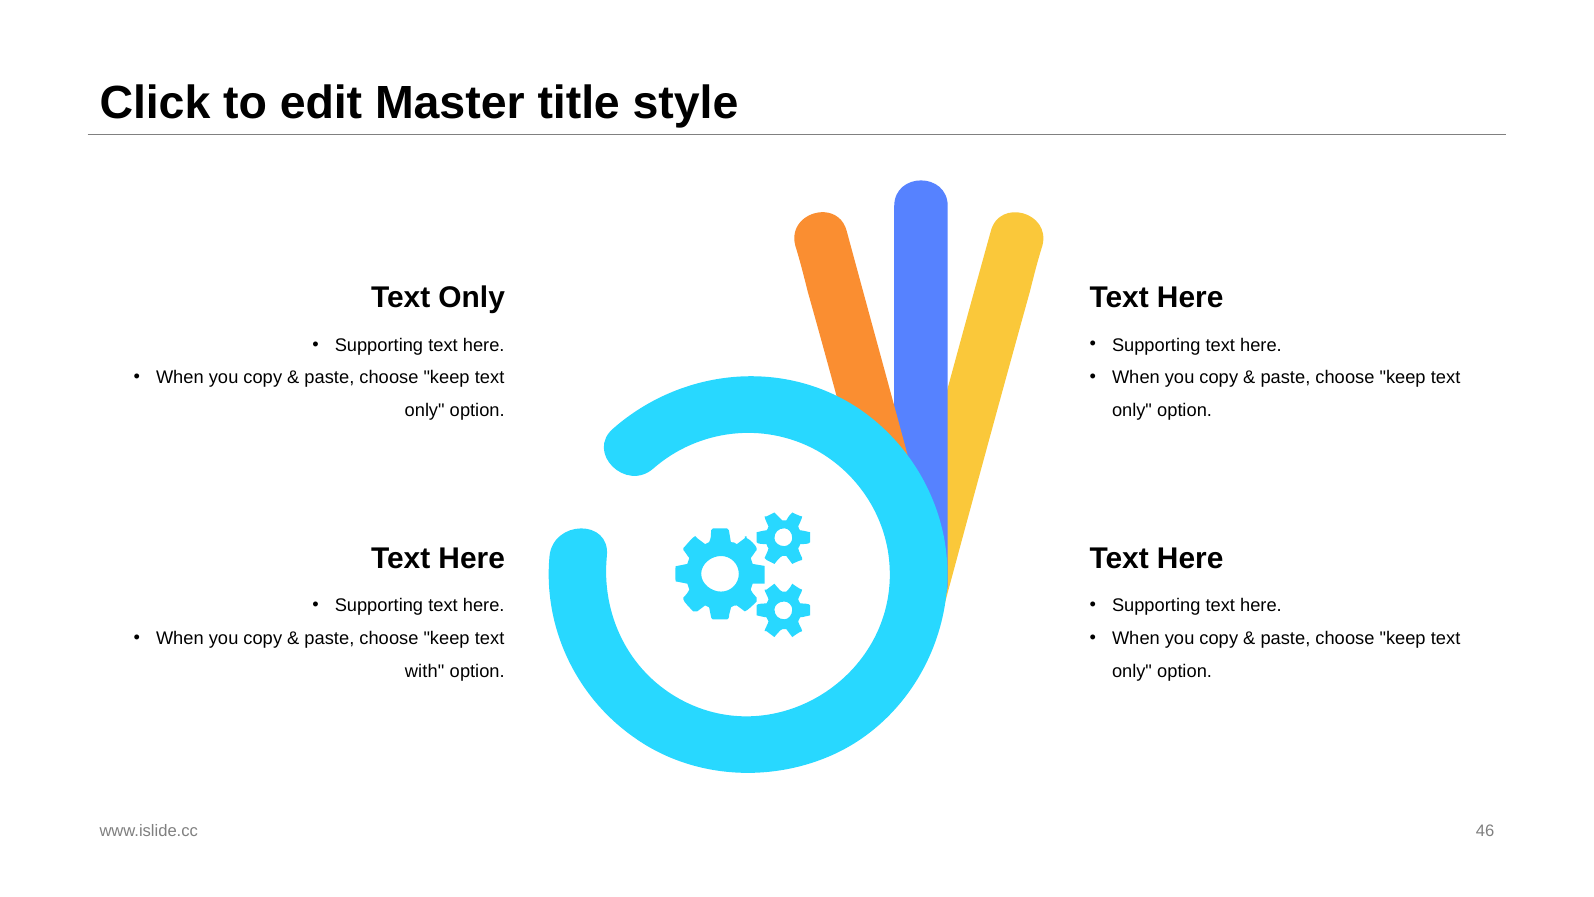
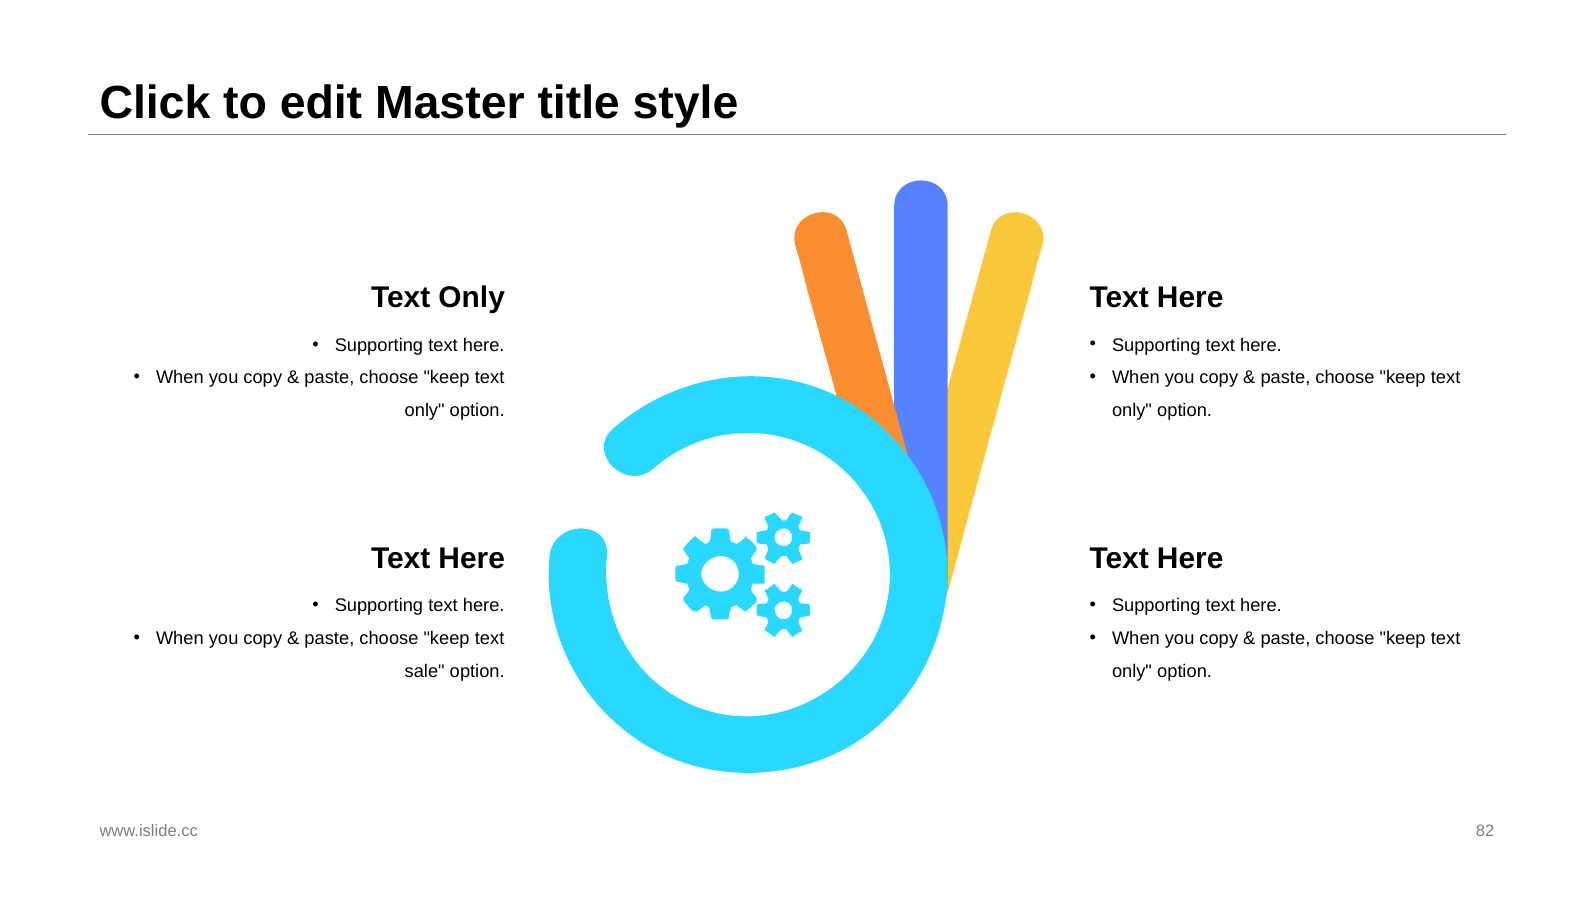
with: with -> sale
46: 46 -> 82
